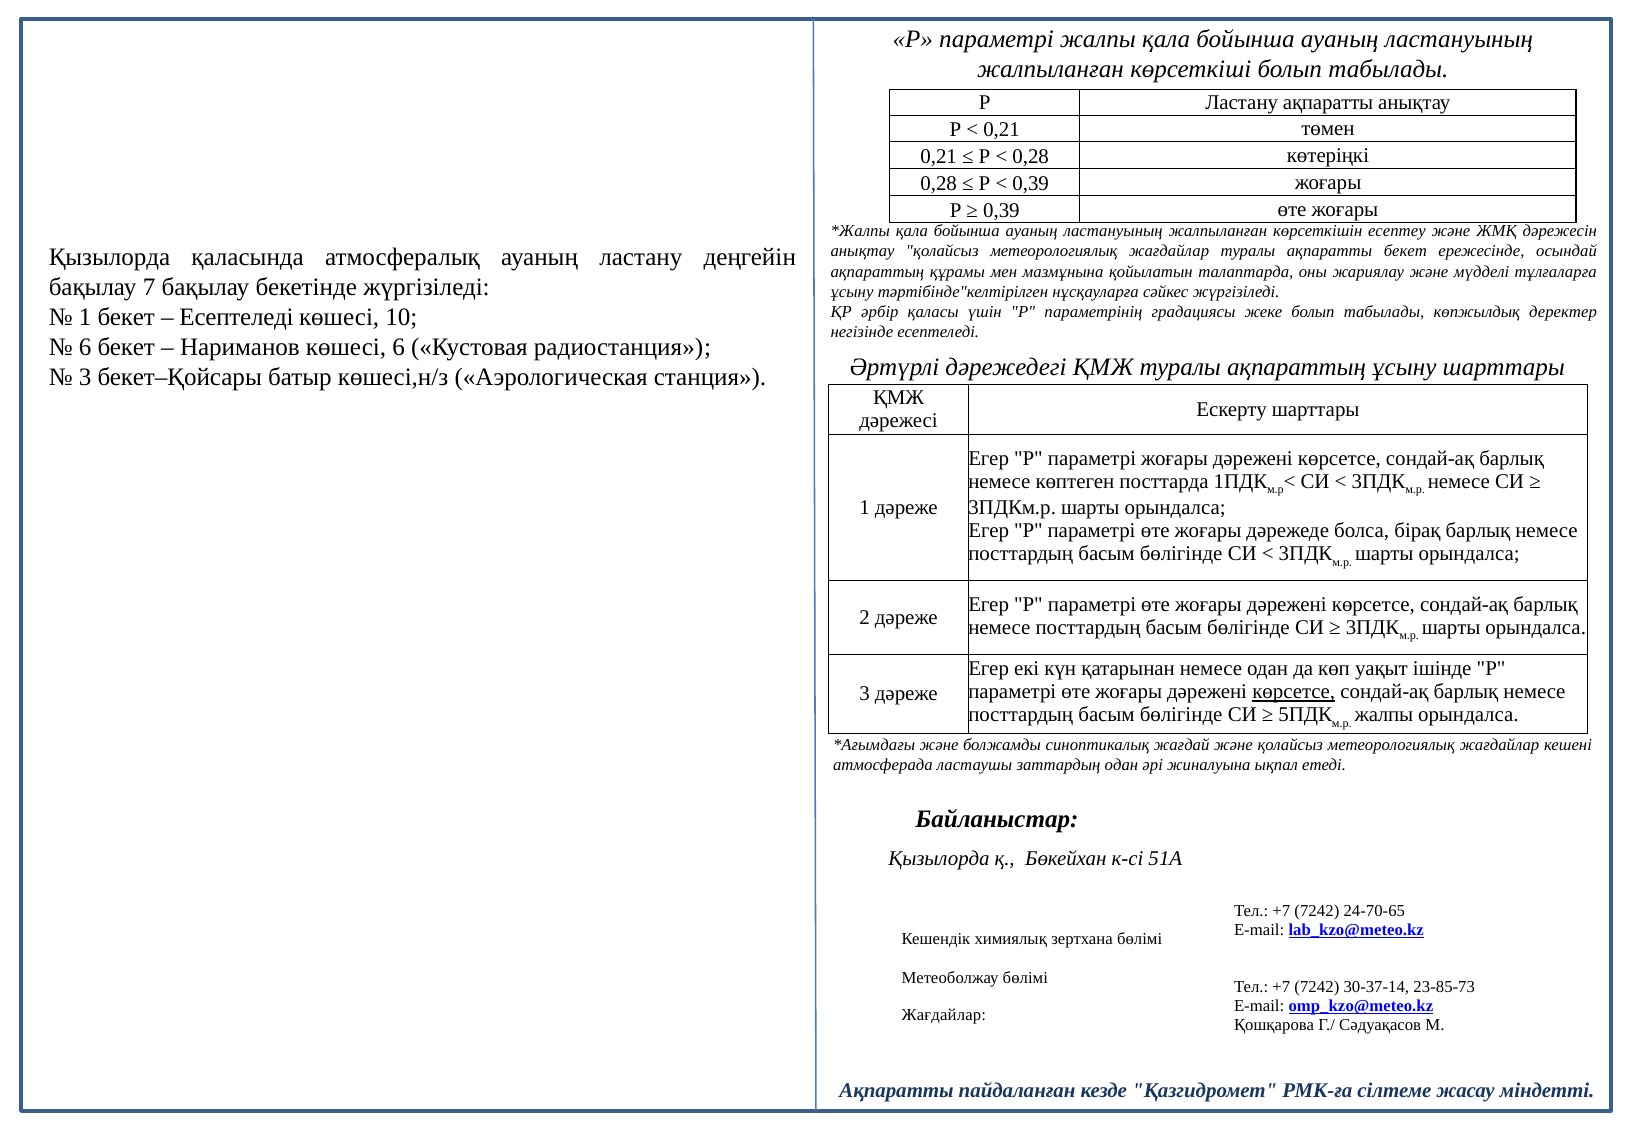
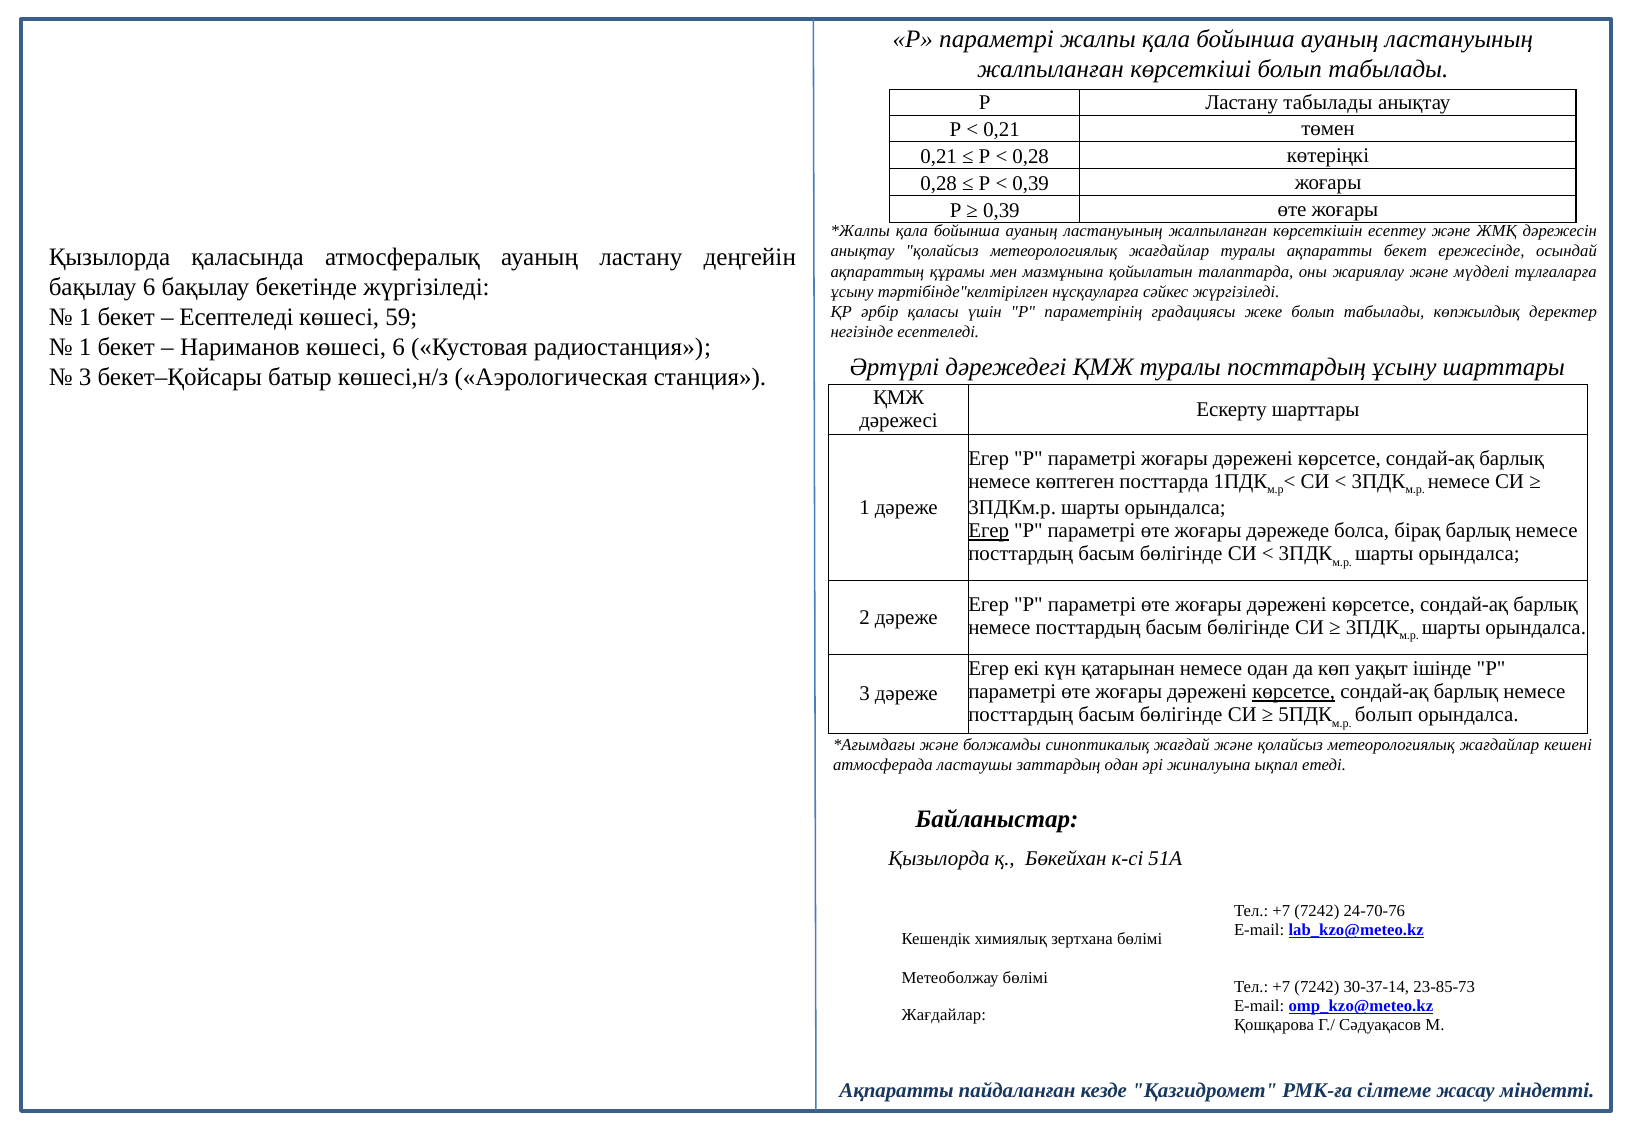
Ластану ақпаратты: ақпаратты -> табылады
бақылау 7: 7 -> 6
10: 10 -> 59
6 at (85, 347): 6 -> 1
туралы ақпараттың: ақпараттың -> посттардың
Егер at (989, 531) underline: none -> present
жалпы at (1384, 715): жалпы -> болып
24-70-65: 24-70-65 -> 24-70-76
